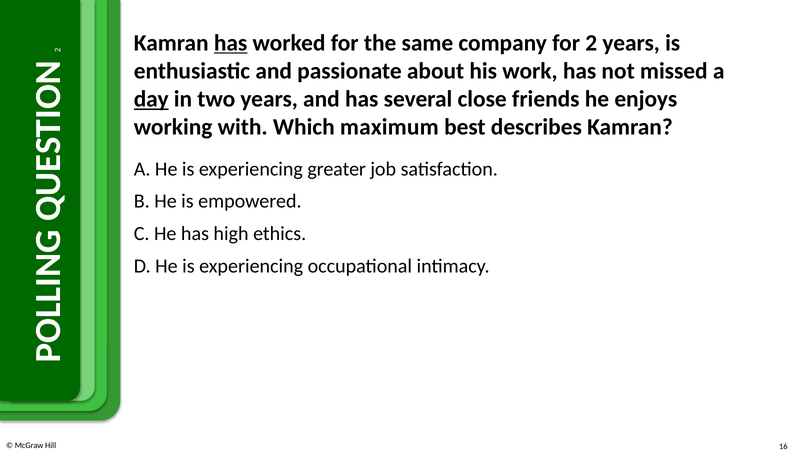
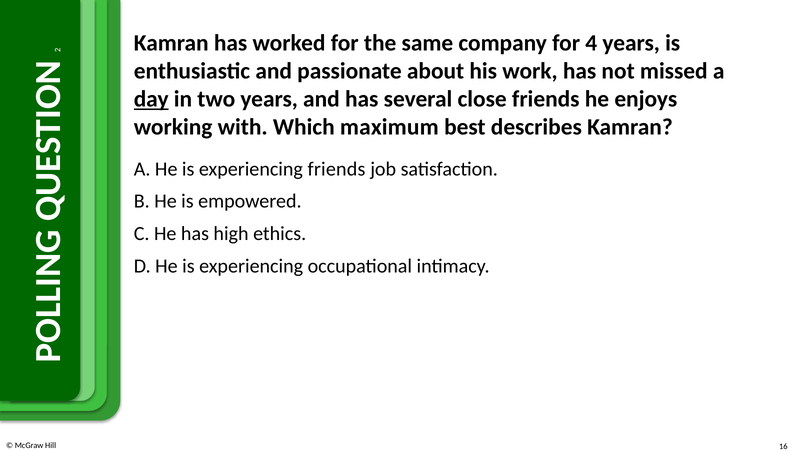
has at (231, 43) underline: present -> none
for 2: 2 -> 4
experiencing greater: greater -> friends
